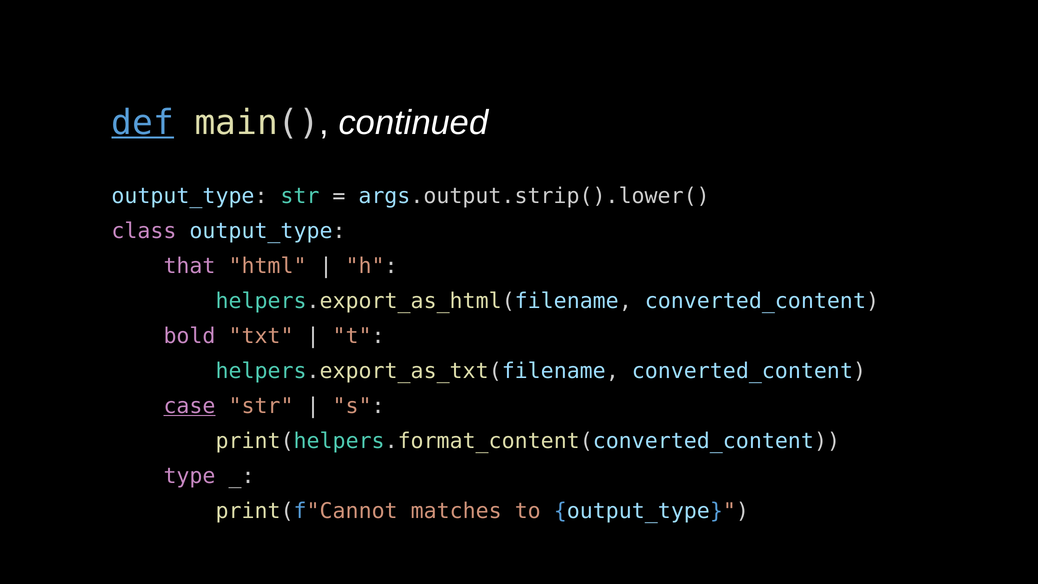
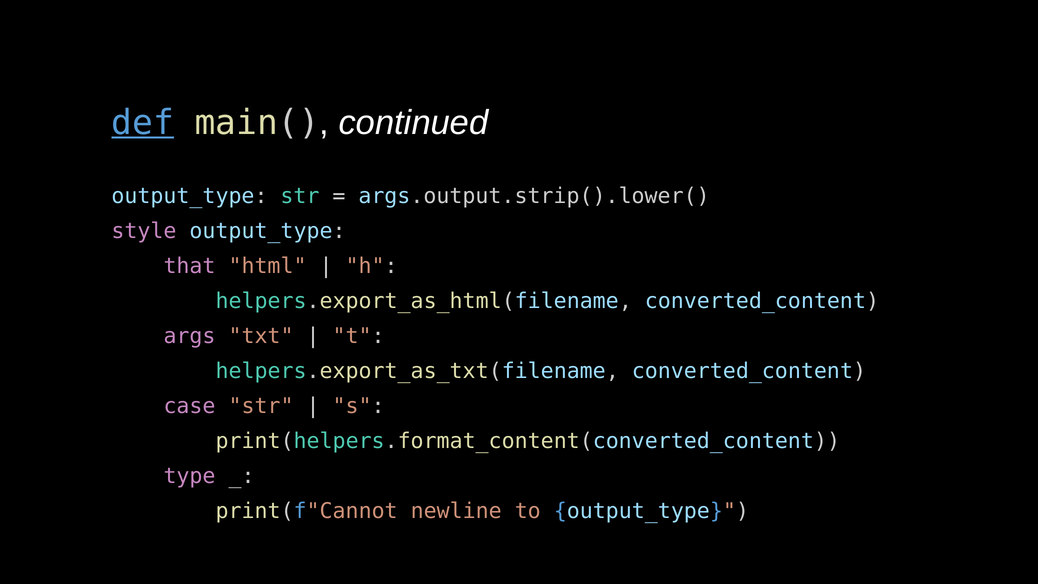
class: class -> style
bold: bold -> args
case underline: present -> none
matches: matches -> newline
